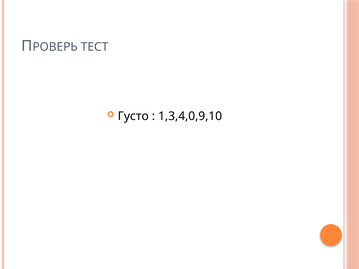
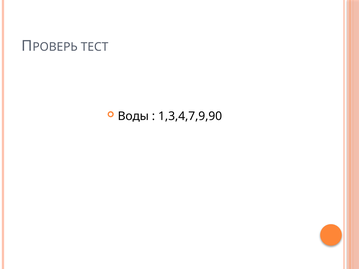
Густо: Густо -> Воды
1,3,4,0,9,10: 1,3,4,0,9,10 -> 1,3,4,7,9,90
